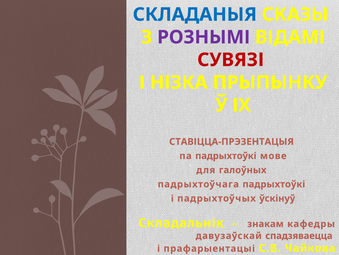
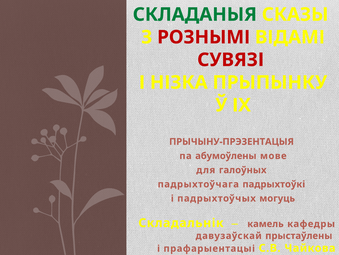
СКЛАДАНЫЯ colour: blue -> green
РОЗНЫМІ colour: purple -> red
СТАВІЦЦА-ПРЭЗЕНТАЦЫЯ: СТАВІЦЦА-ПРЭЗЕНТАЦЫЯ -> ПРЫЧЫНУ-ПРЭЗЕНТАЦЫЯ
па падрыхтоўкі: падрыхтоўкі -> абумоўлены
ўскінуў: ўскінуў -> могуць
знакам: знакам -> камель
спадзяваецца: спадзяваецца -> прыстаўлены
